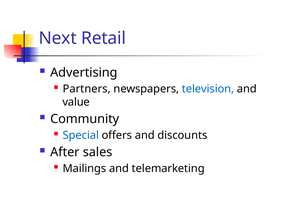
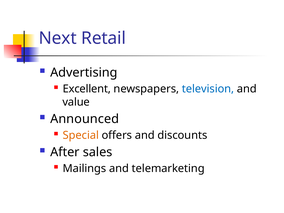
Partners: Partners -> Excellent
Community: Community -> Announced
Special colour: blue -> orange
